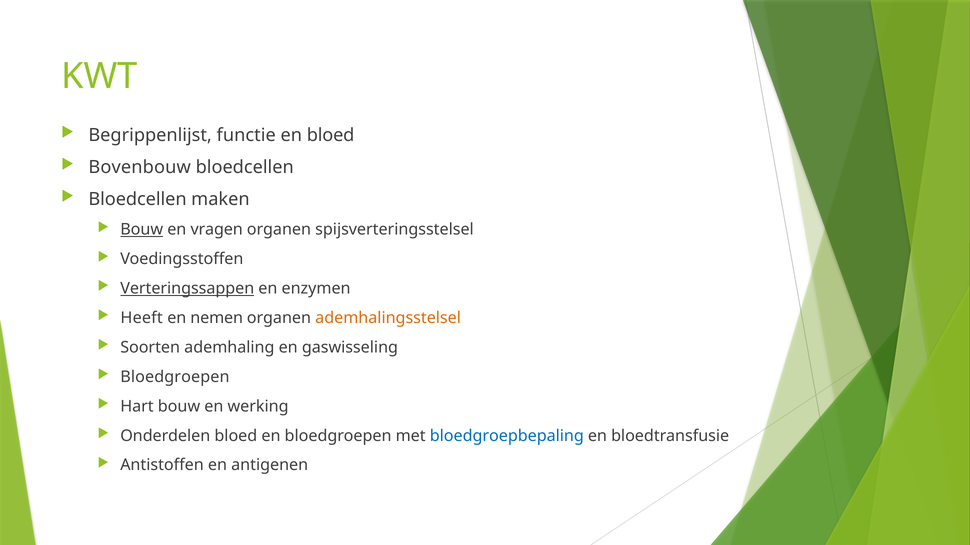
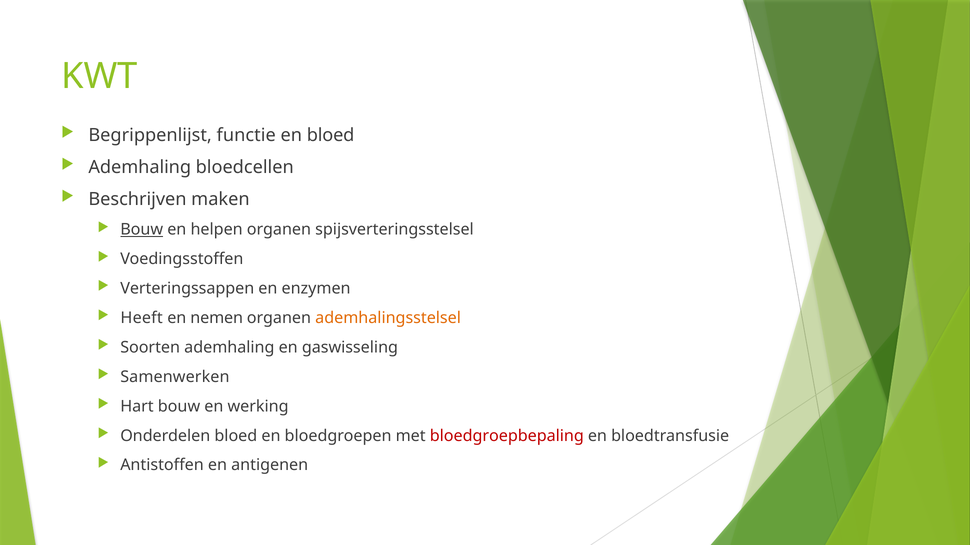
Bovenbouw at (140, 167): Bovenbouw -> Ademhaling
Bloedcellen at (138, 199): Bloedcellen -> Beschrijven
vragen: vragen -> helpen
Verteringssappen underline: present -> none
Bloedgroepen at (175, 377): Bloedgroepen -> Samenwerken
bloedgroepbepaling colour: blue -> red
